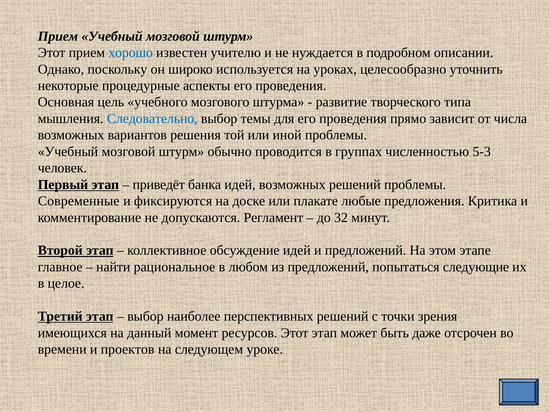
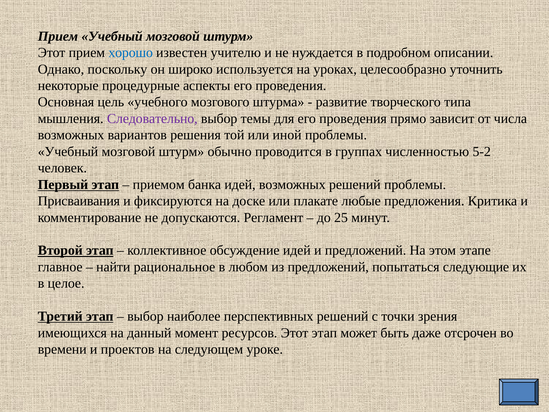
Следовательно colour: blue -> purple
5-3: 5-3 -> 5-2
приведёт: приведёт -> приемом
Современные: Современные -> Присваивания
32: 32 -> 25
